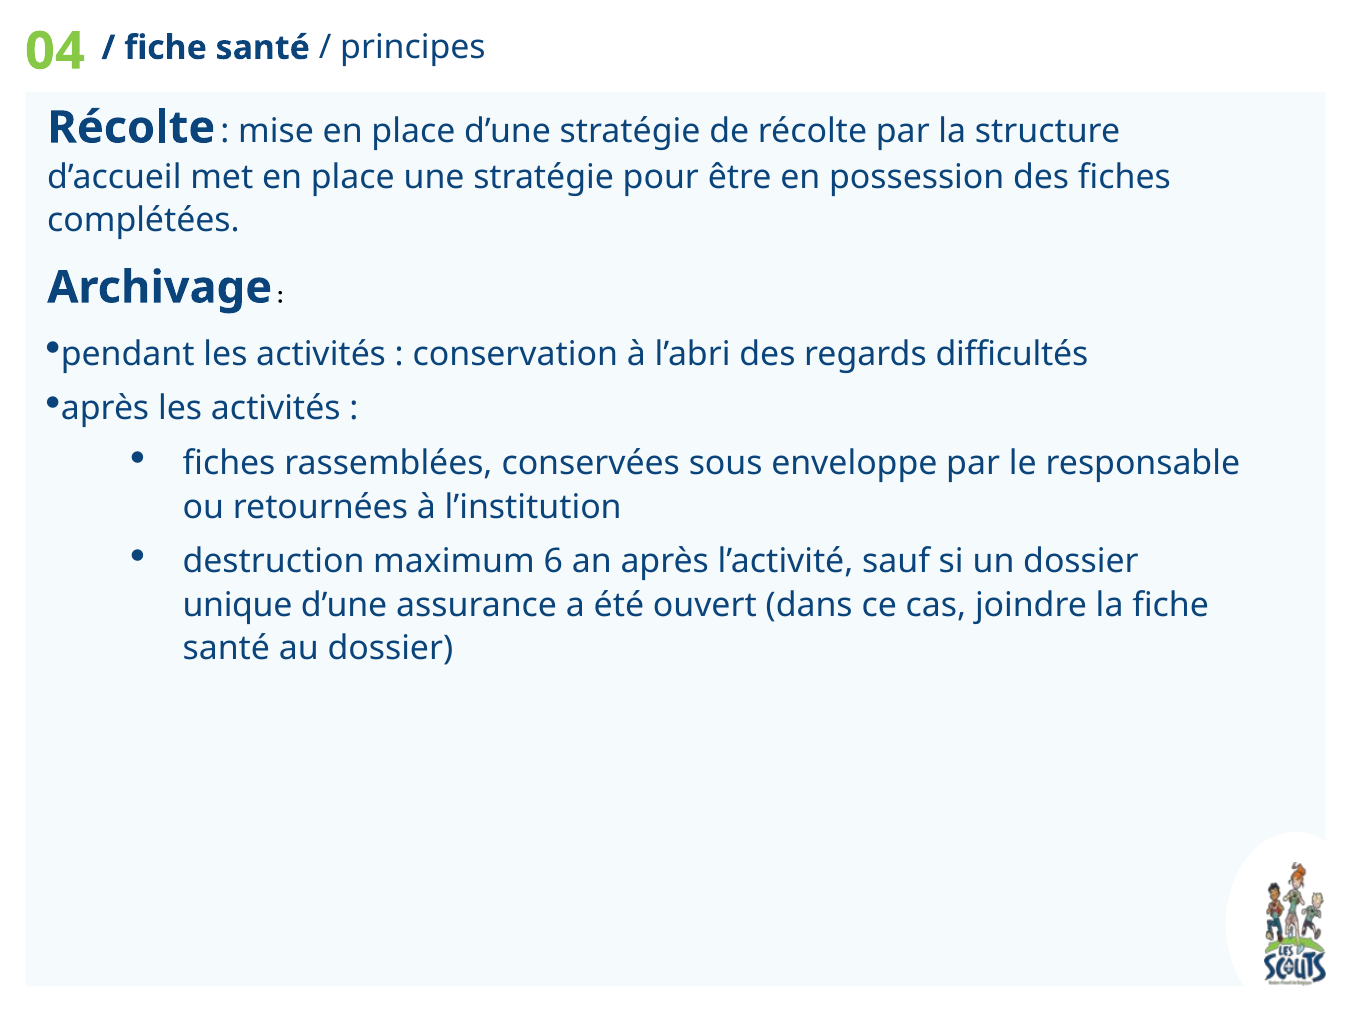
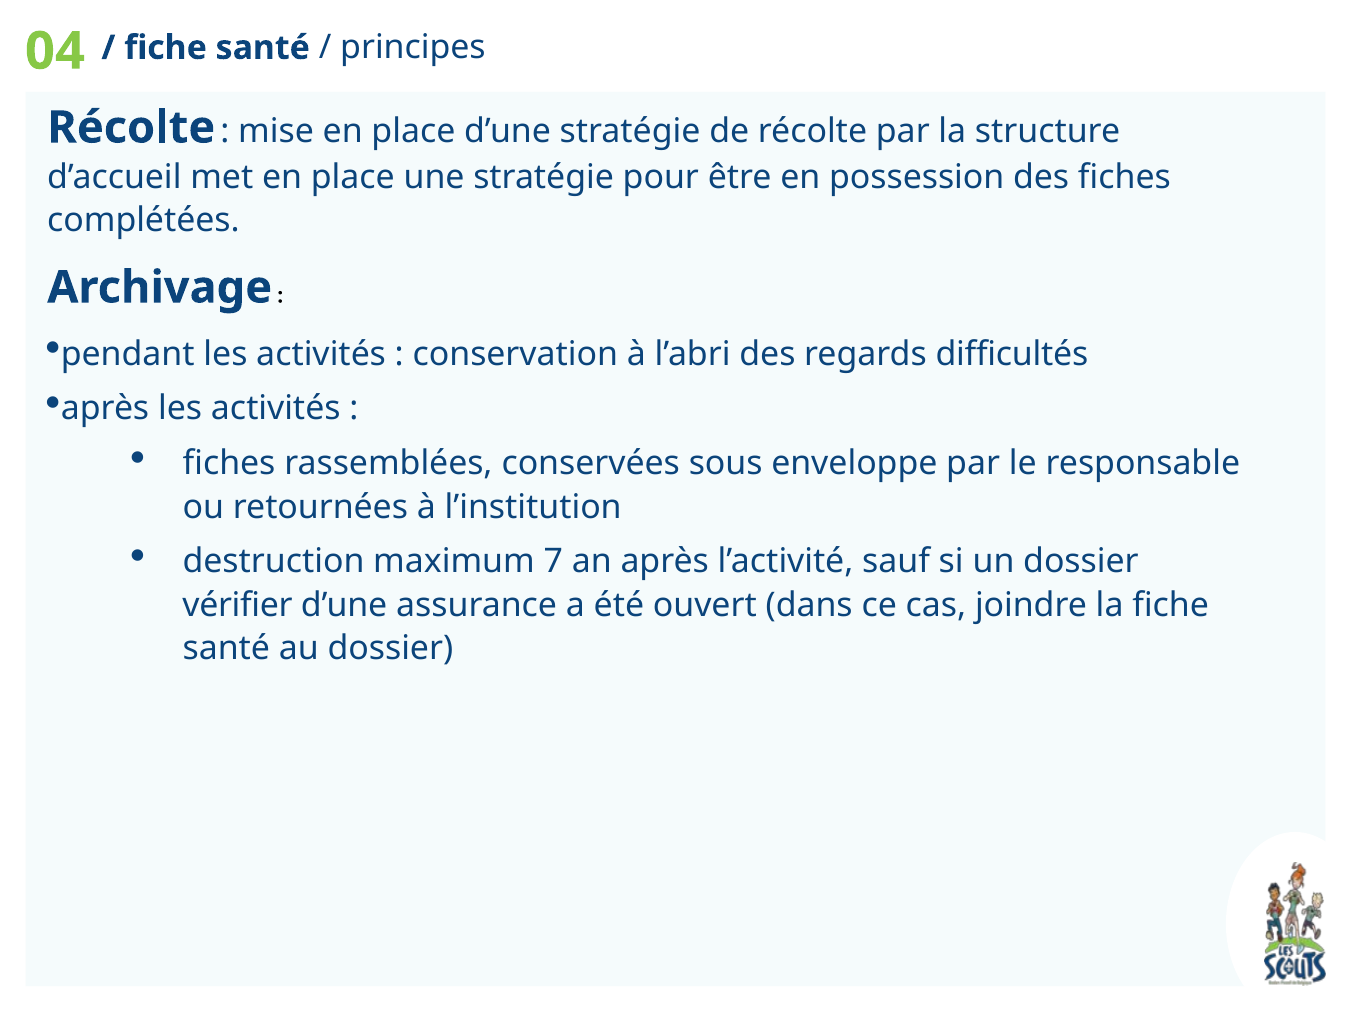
6: 6 -> 7
unique: unique -> vérifier
